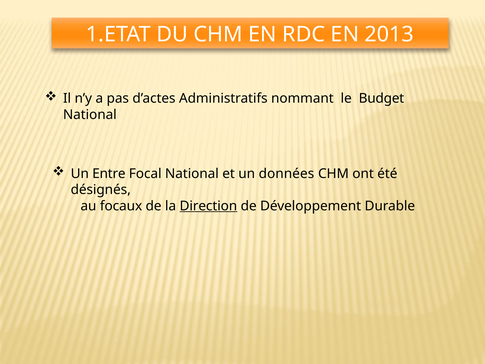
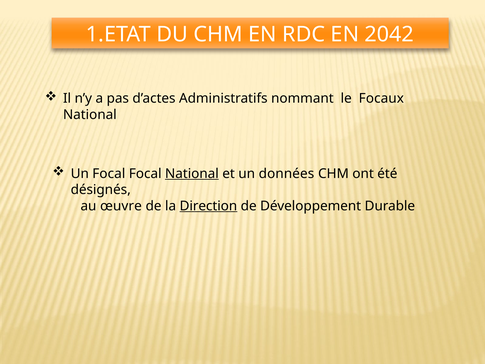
2013: 2013 -> 2042
Budget: Budget -> Focaux
Un Entre: Entre -> Focal
National at (192, 173) underline: none -> present
focaux: focaux -> œuvre
